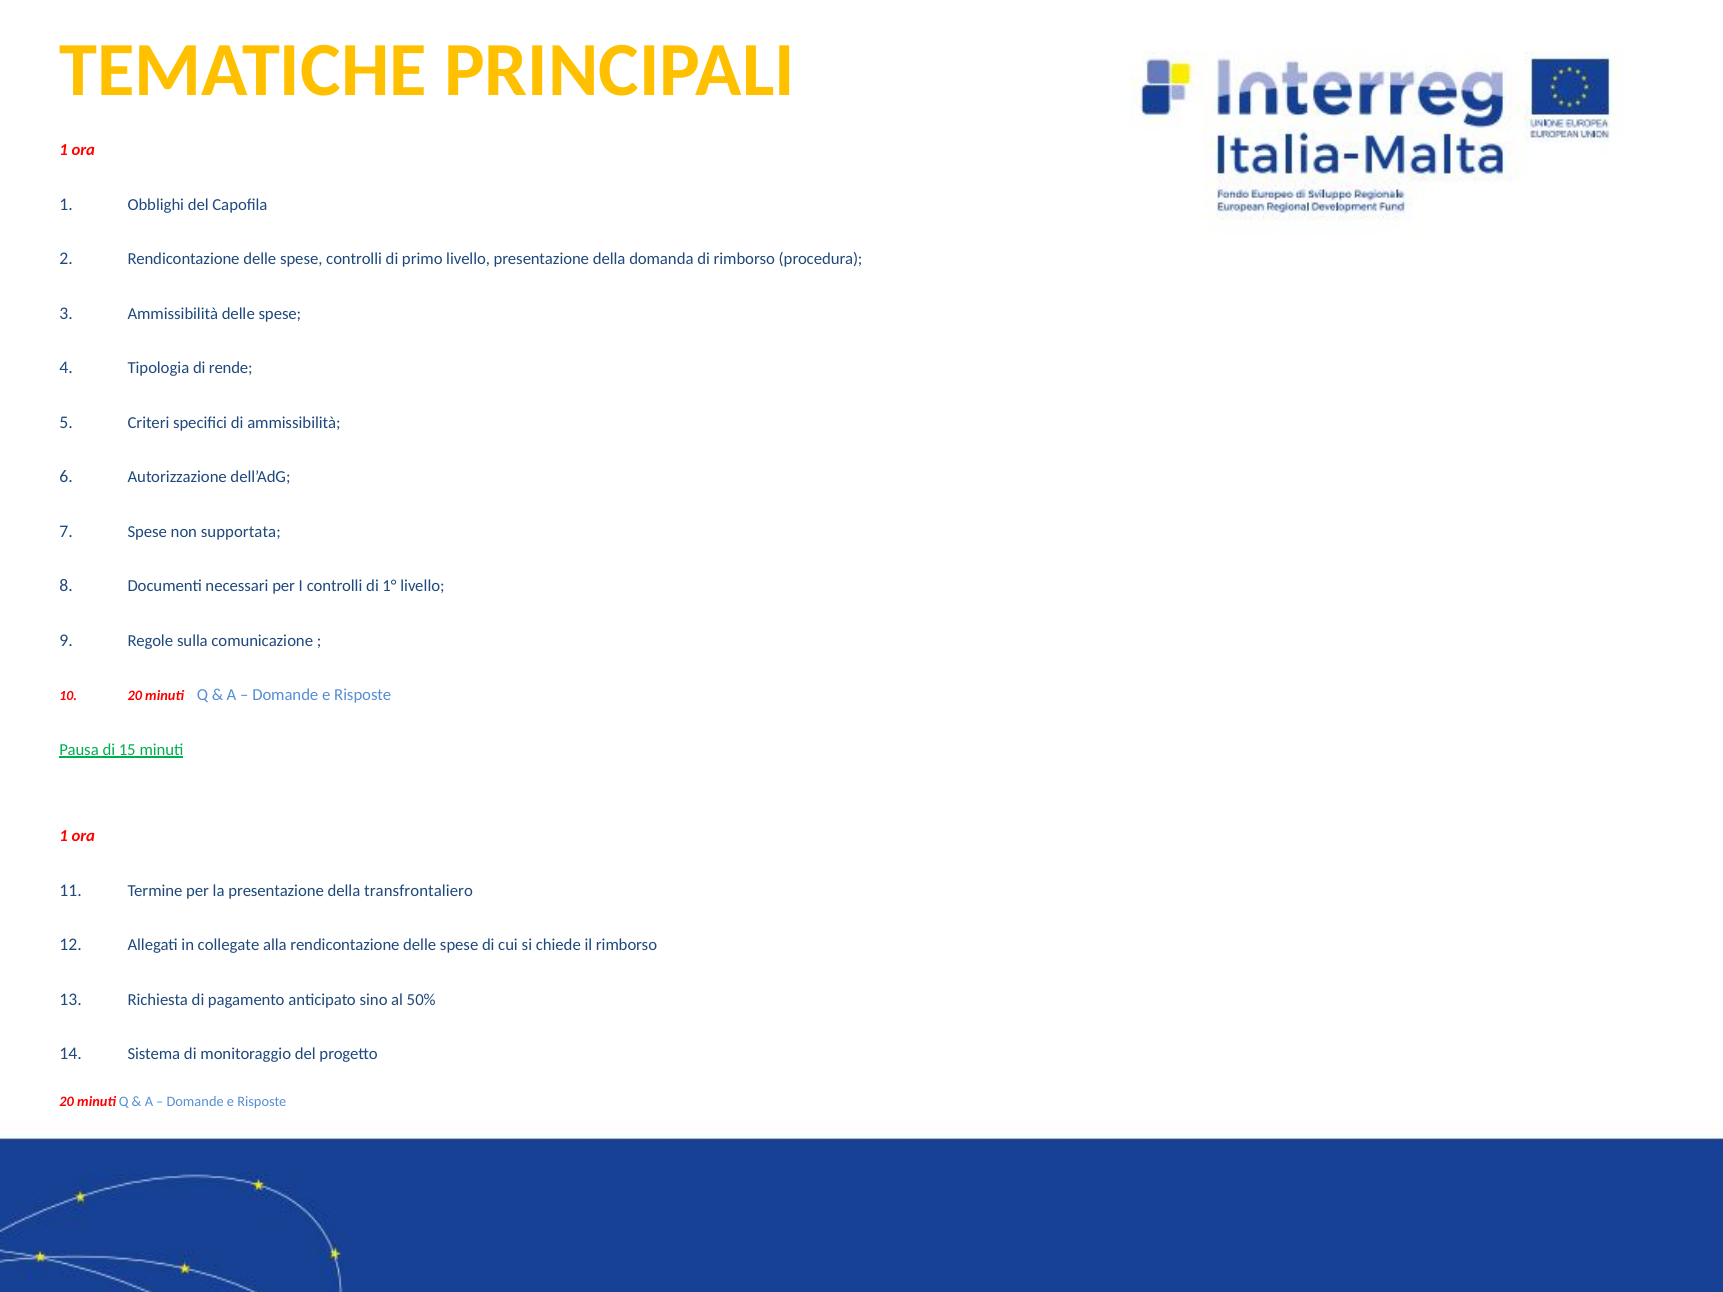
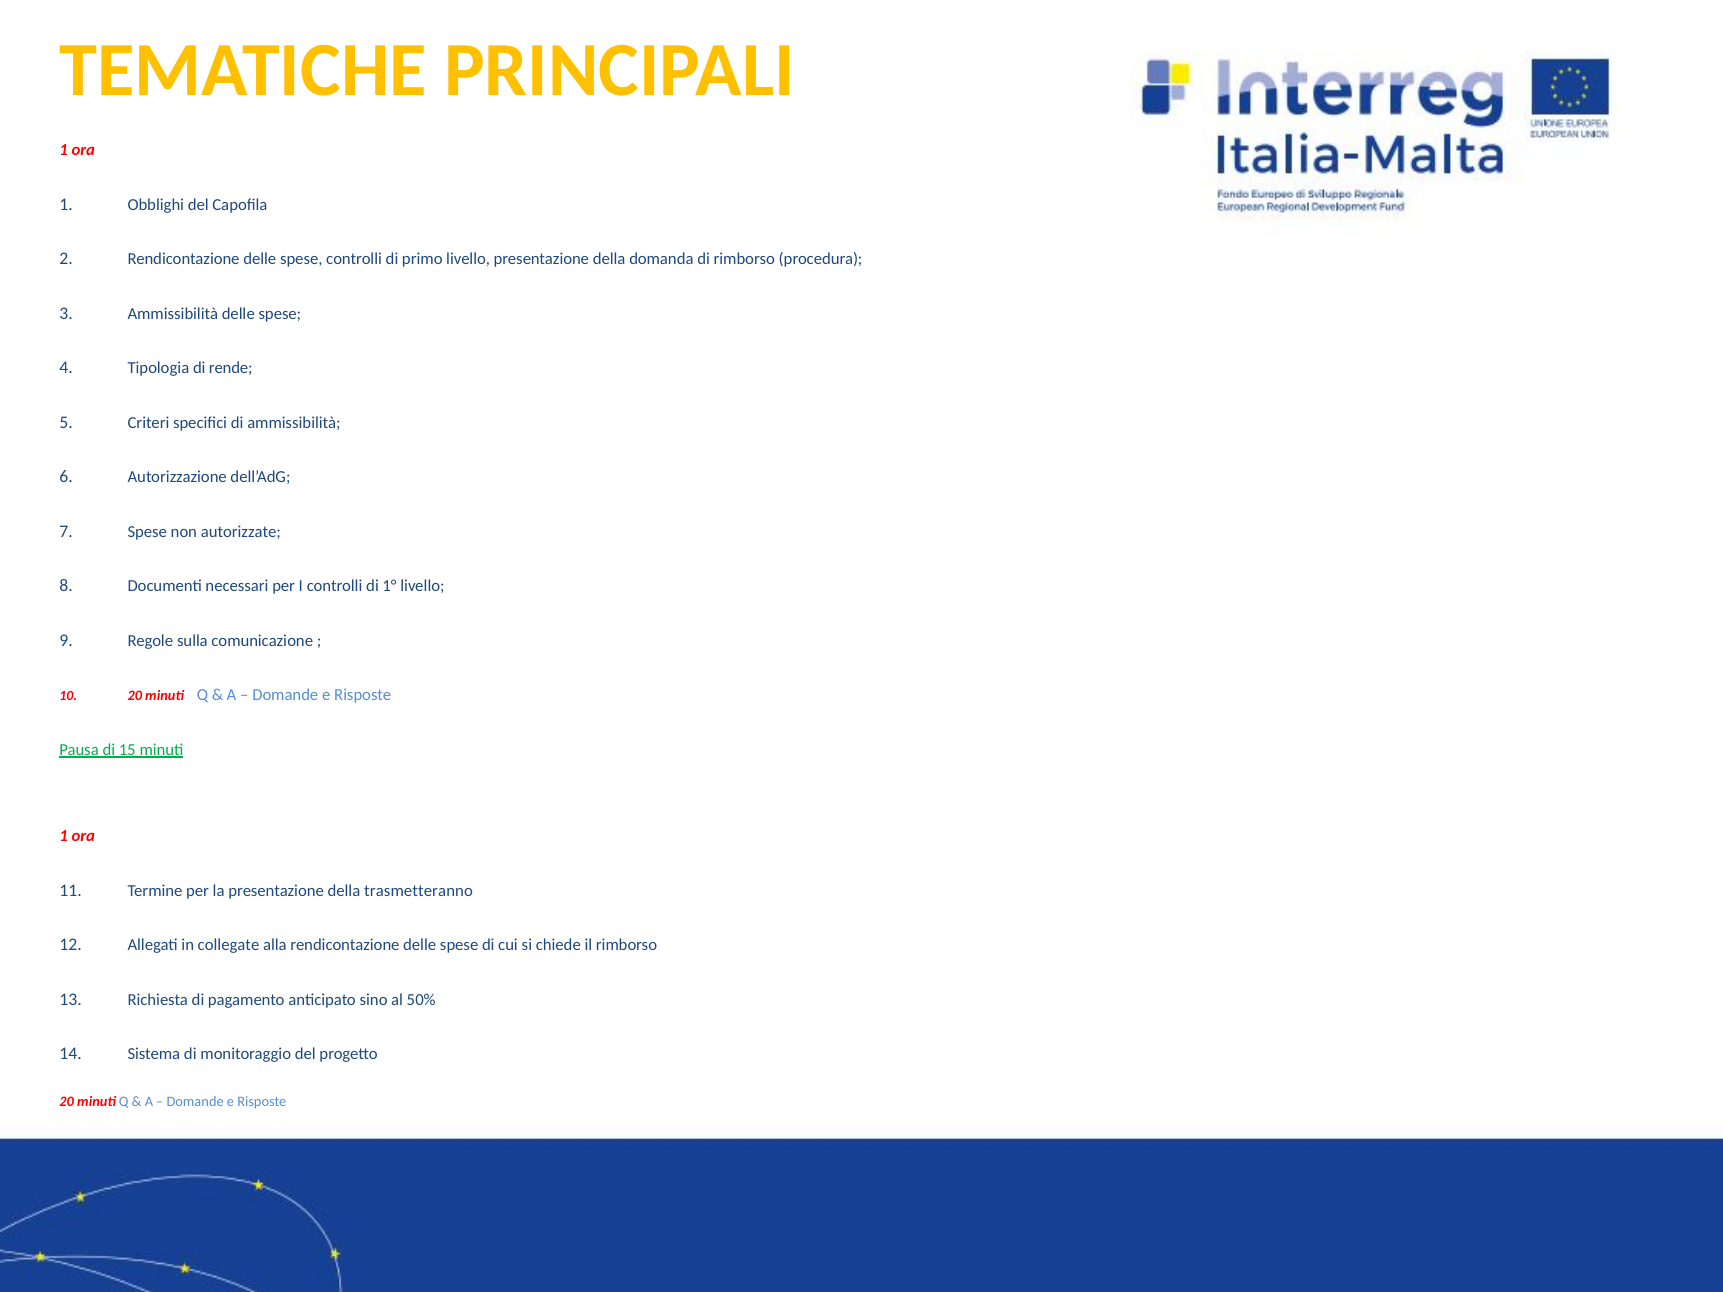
supportata: supportata -> autorizzate
transfrontaliero: transfrontaliero -> trasmetteranno
